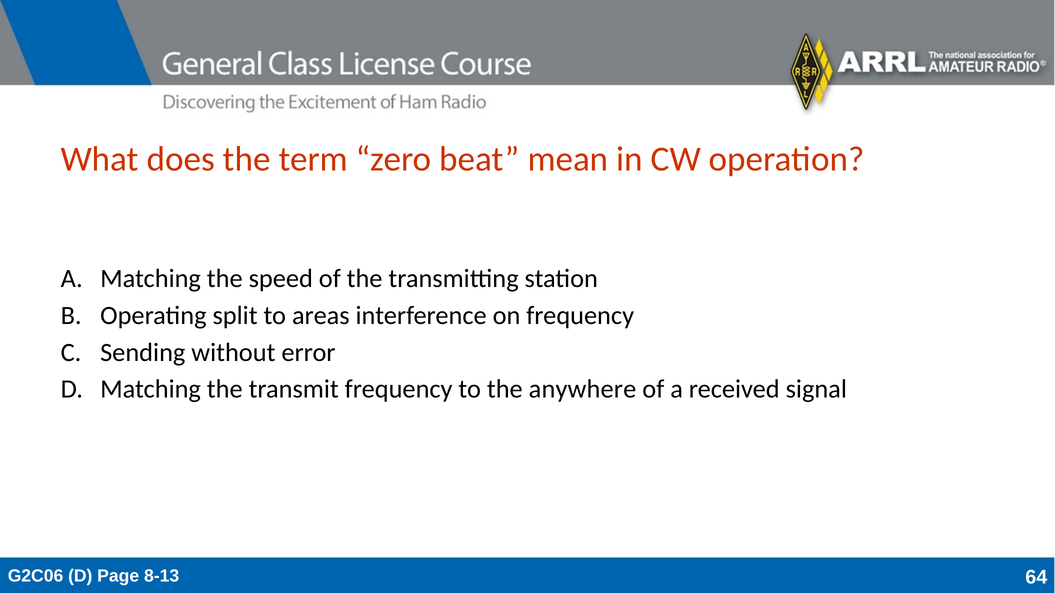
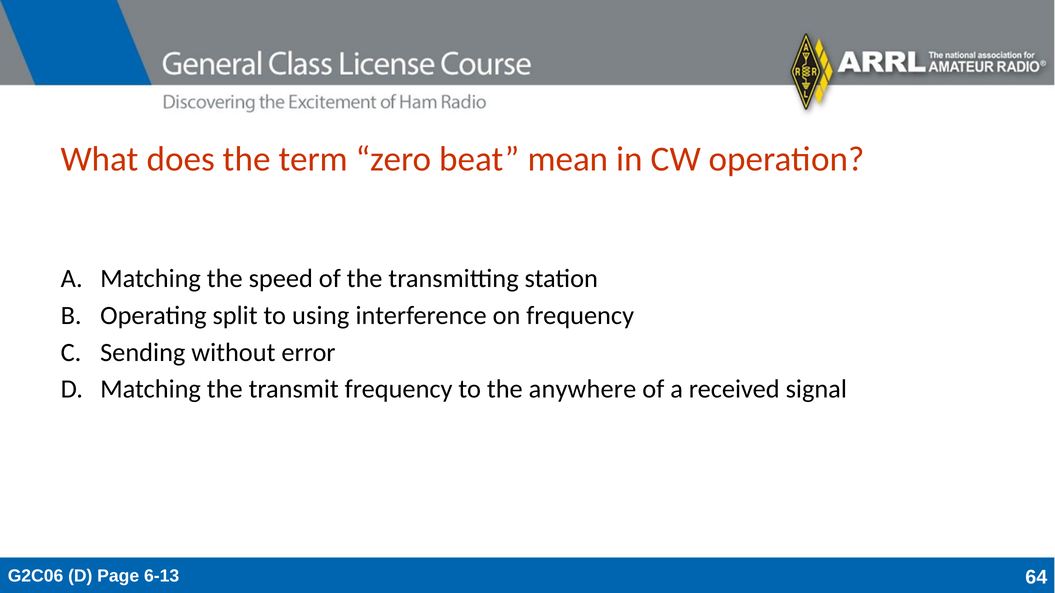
areas: areas -> using
8-13: 8-13 -> 6-13
